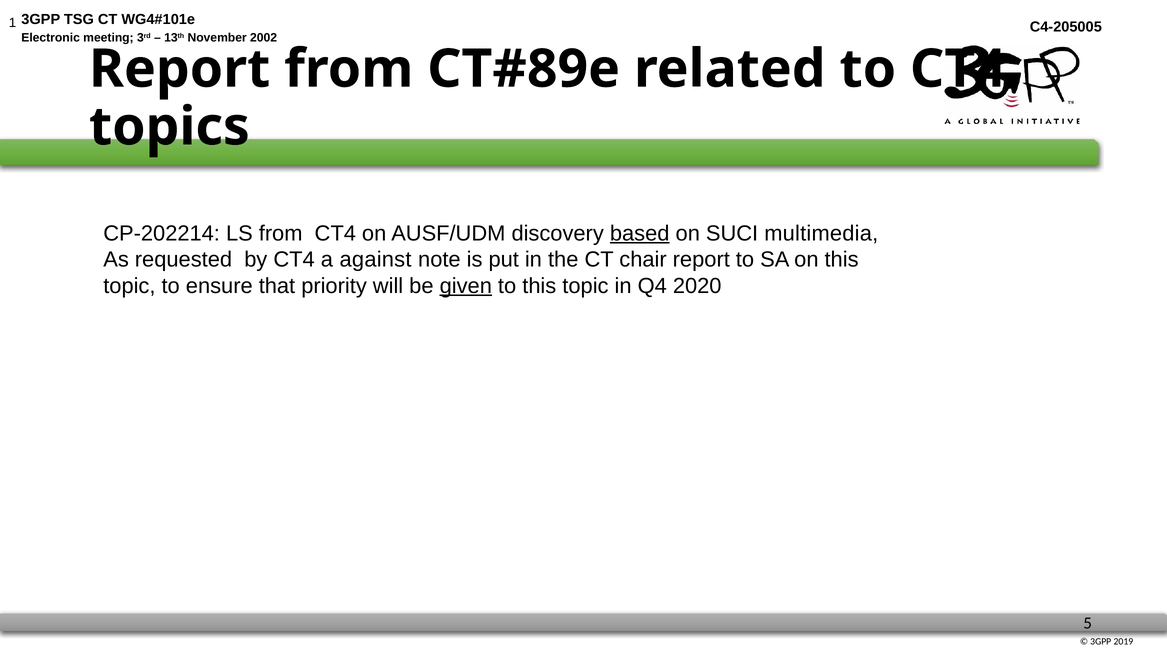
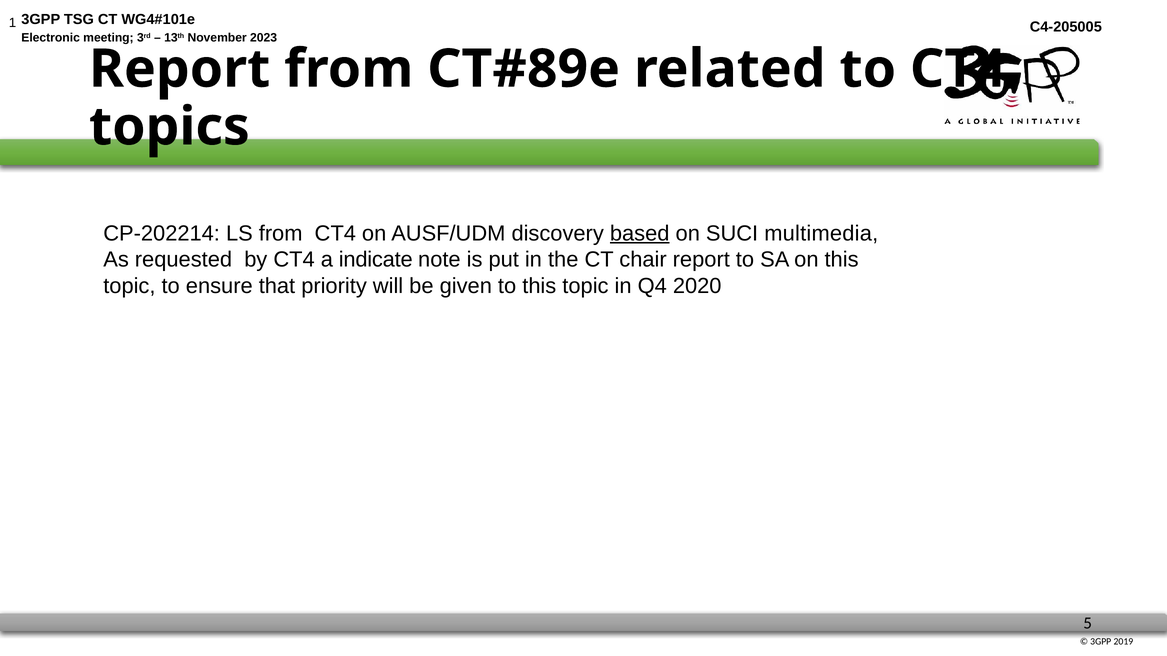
2002: 2002 -> 2023
against: against -> indicate
given underline: present -> none
